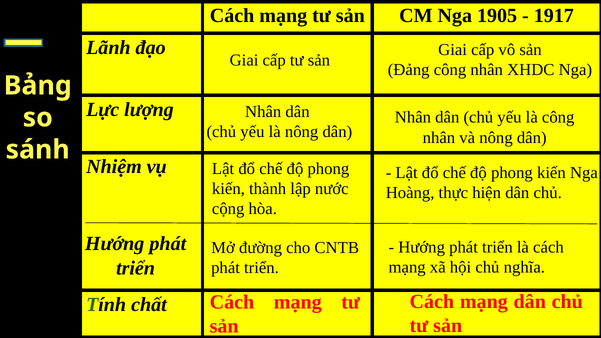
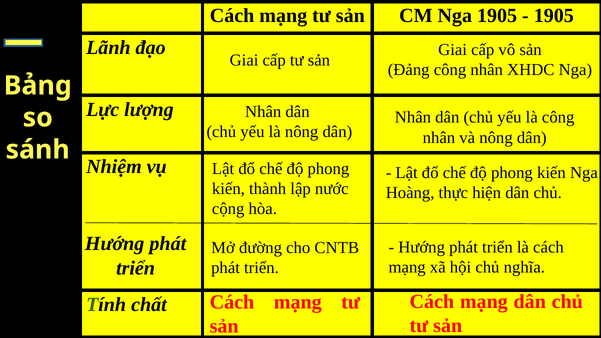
1917 at (554, 16): 1917 -> 1905
